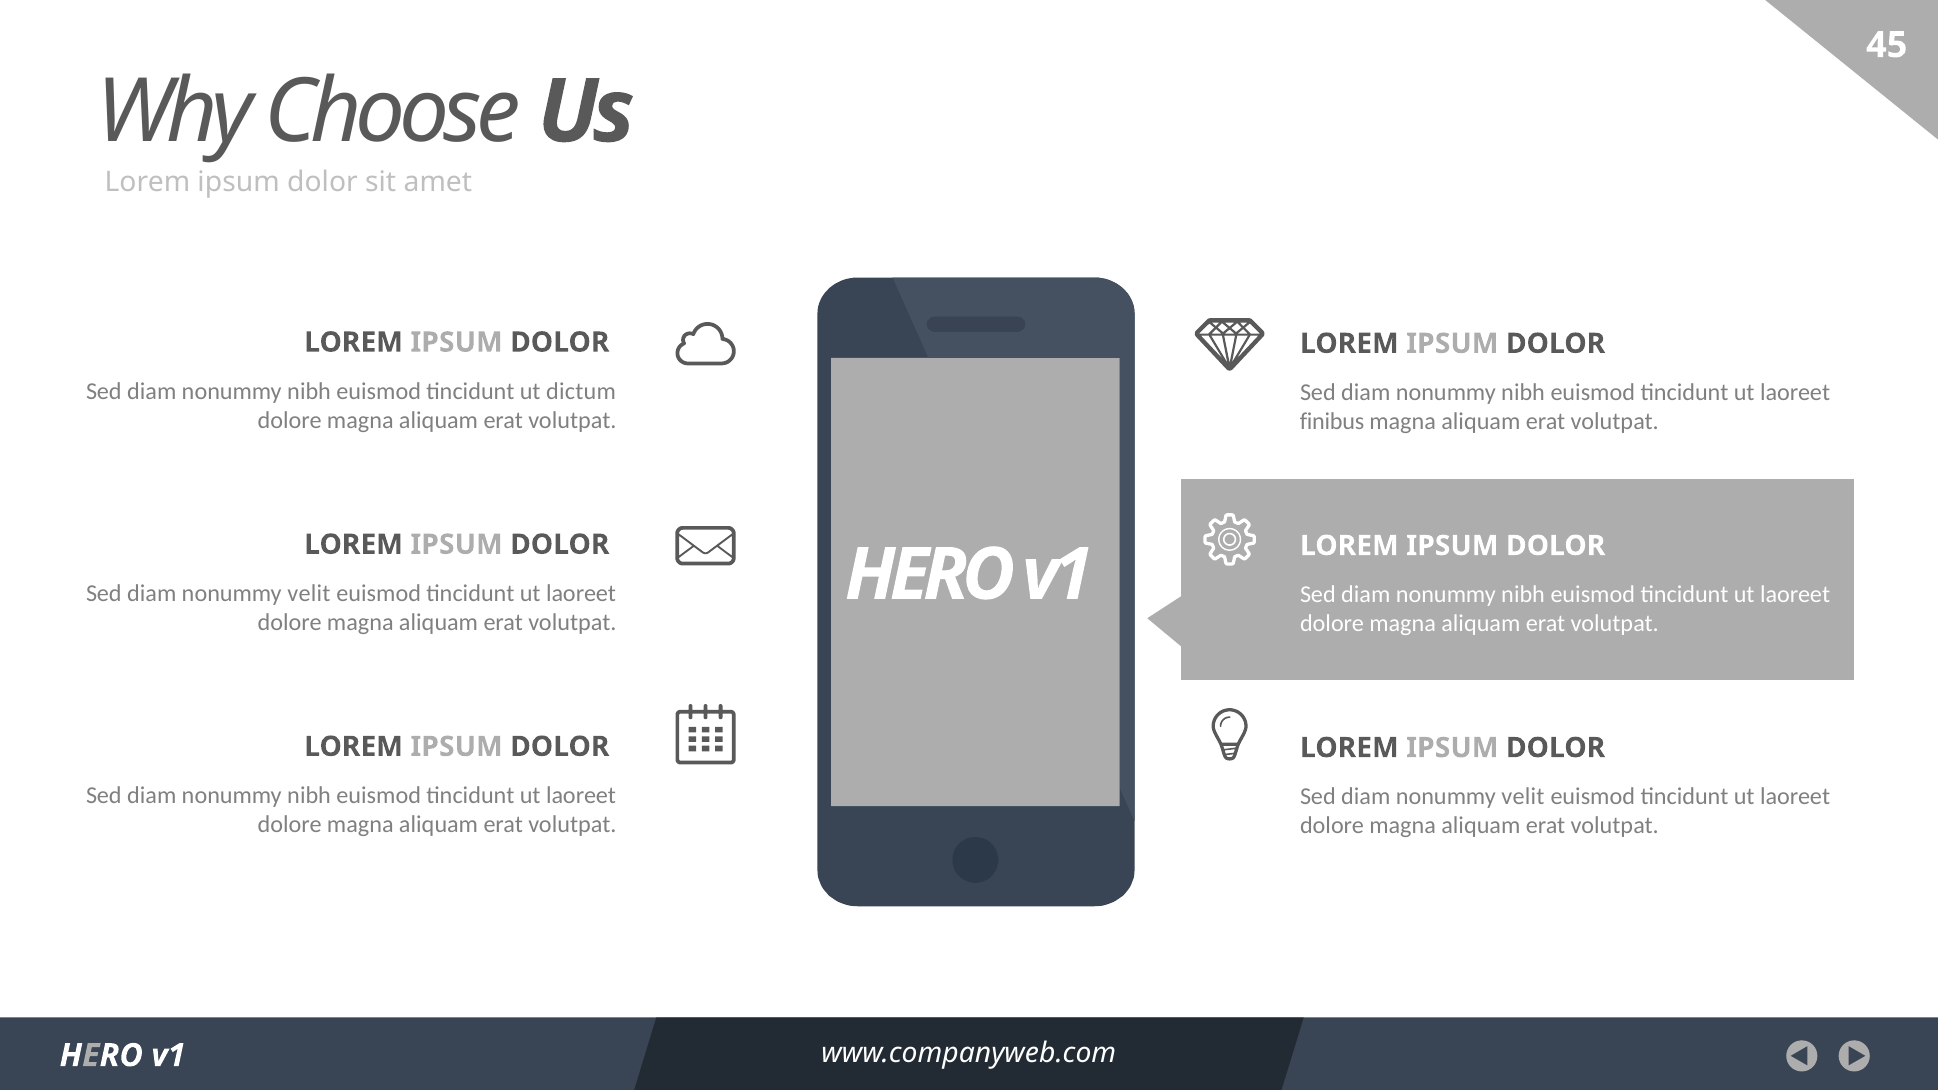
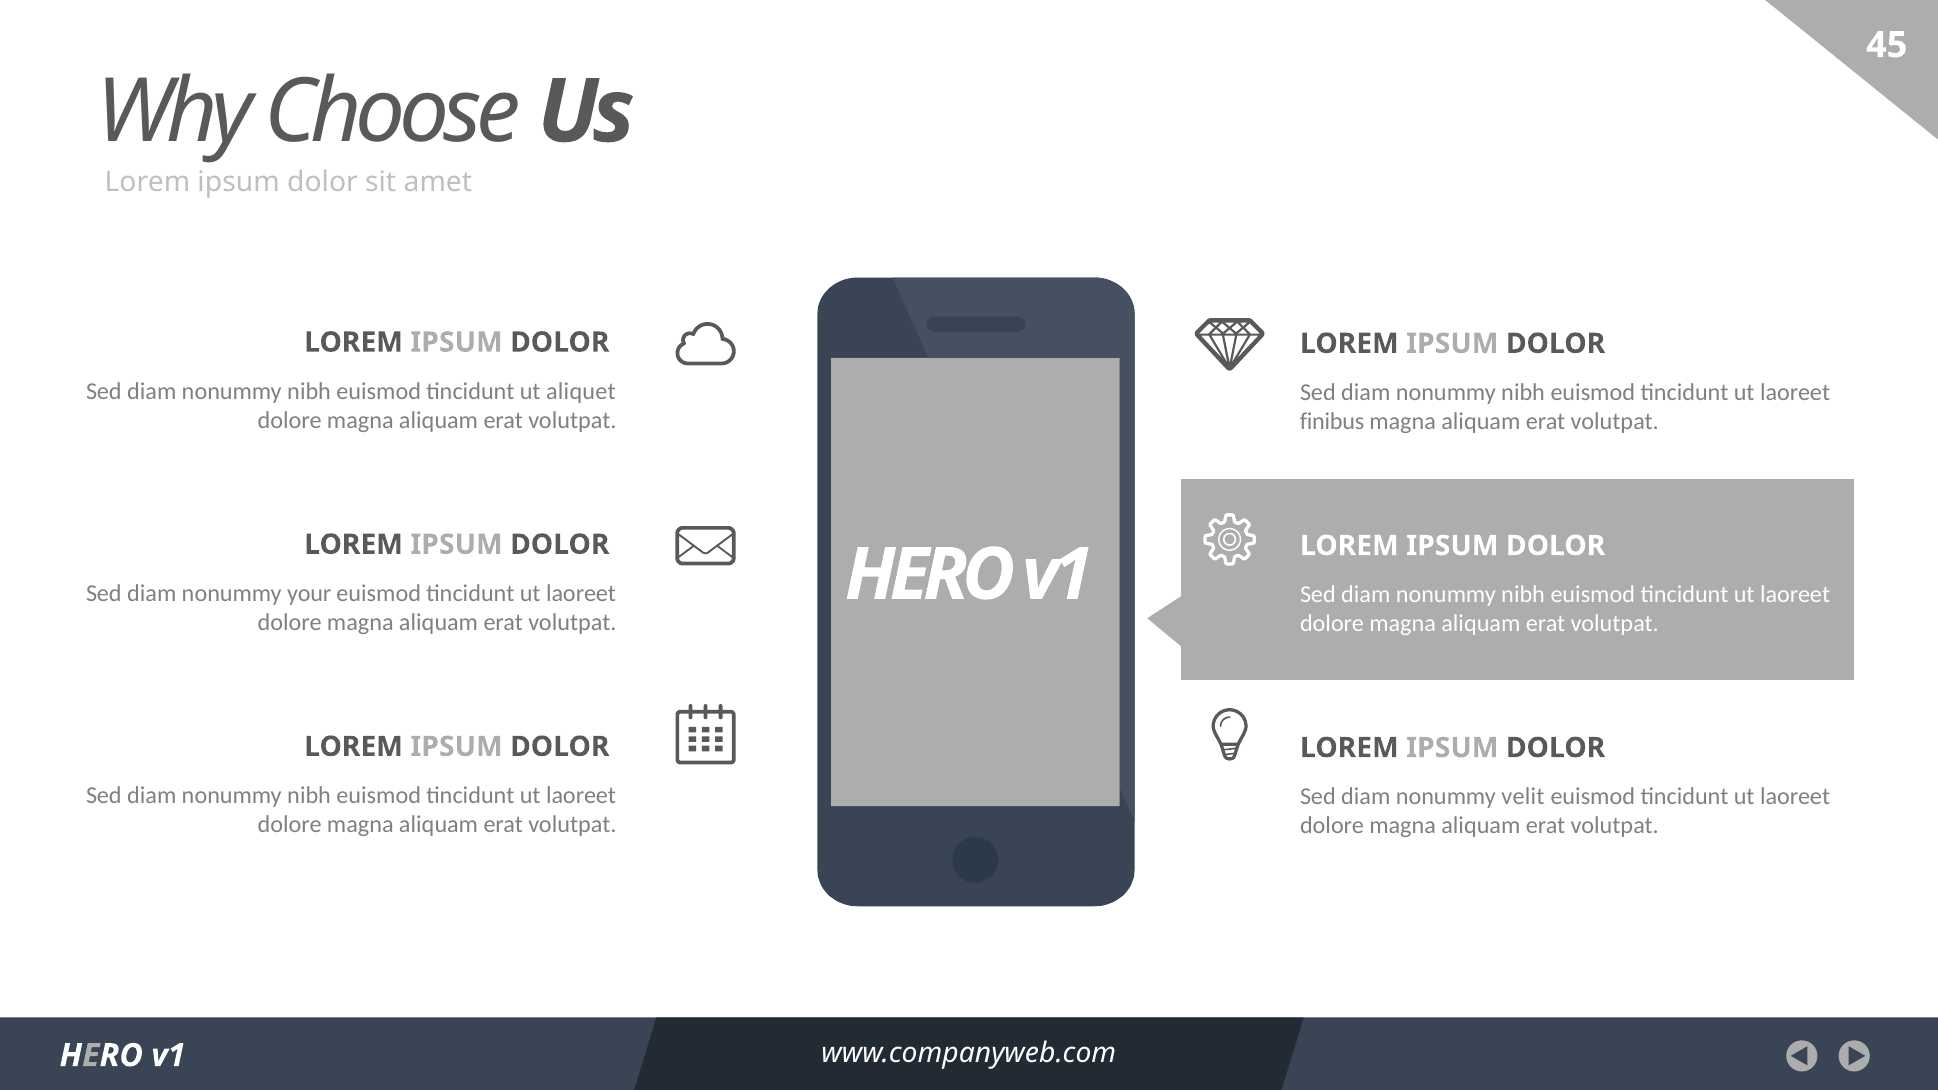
dictum: dictum -> aliquet
velit at (309, 594): velit -> your
